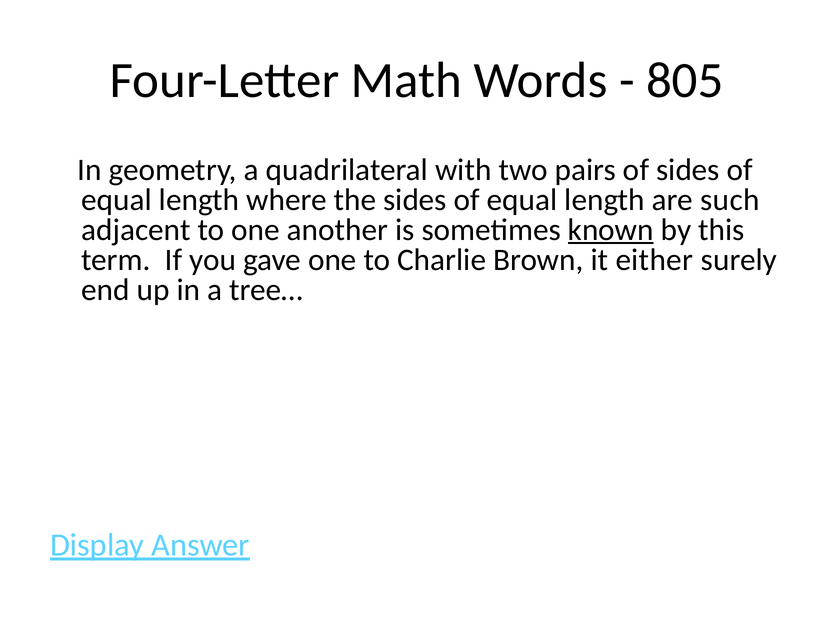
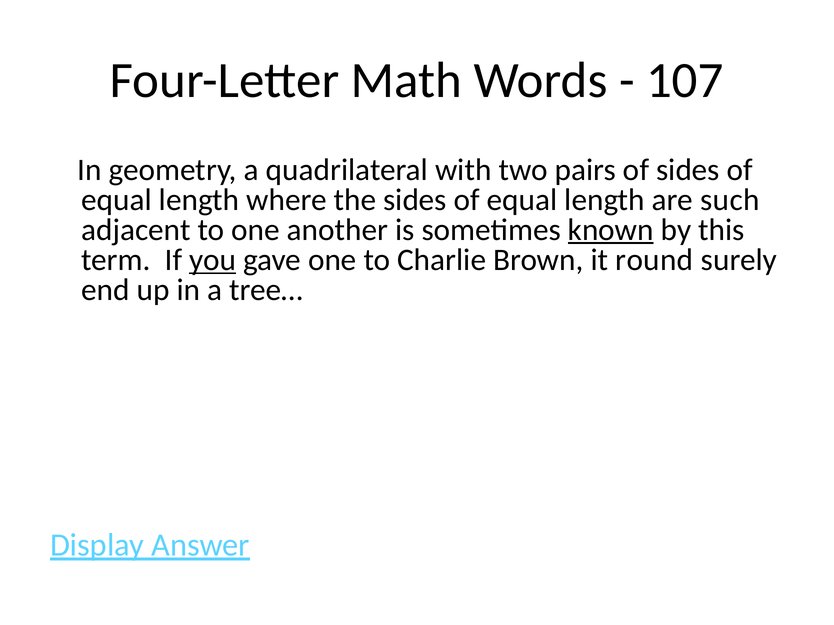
805: 805 -> 107
you underline: none -> present
either: either -> round
